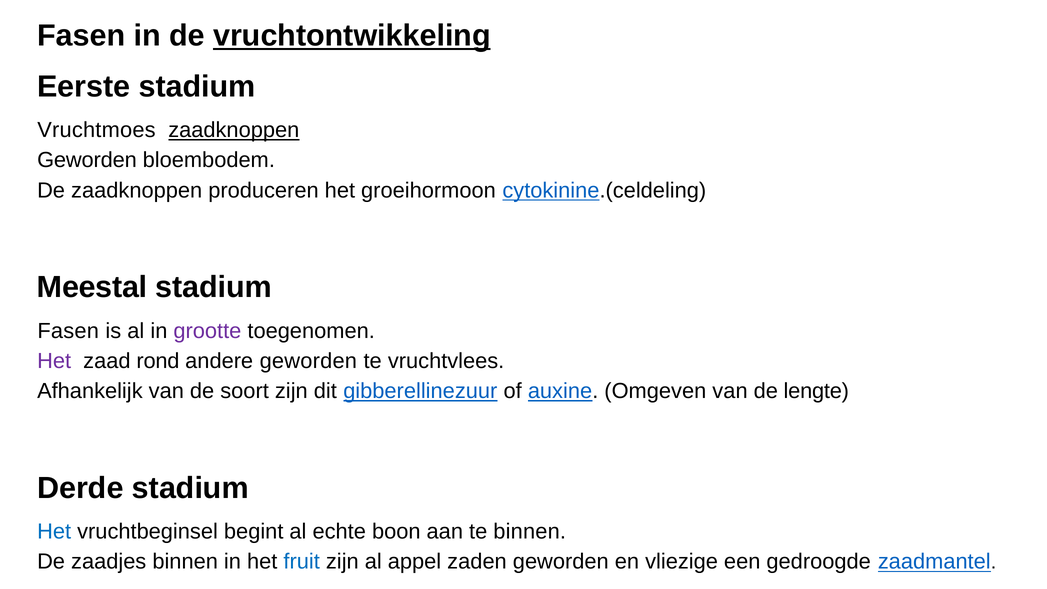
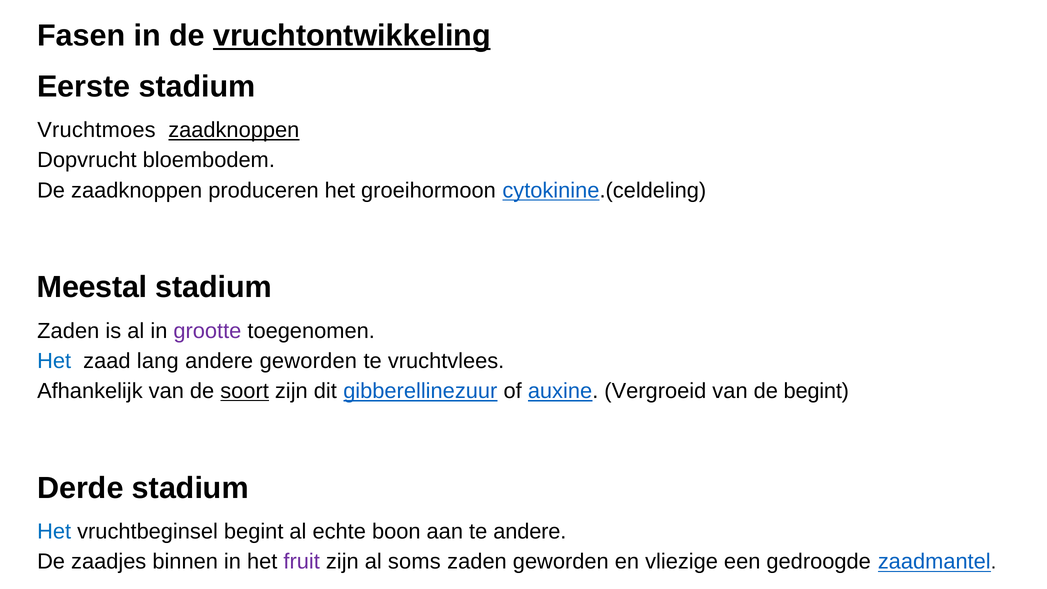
Geworden at (87, 160): Geworden -> Dopvrucht
Fasen at (68, 331): Fasen -> Zaden
Het at (54, 361) colour: purple -> blue
rond: rond -> lang
soort underline: none -> present
Omgeven: Omgeven -> Vergroeid
de lengte: lengte -> begint
te binnen: binnen -> andere
fruit colour: blue -> purple
appel: appel -> soms
